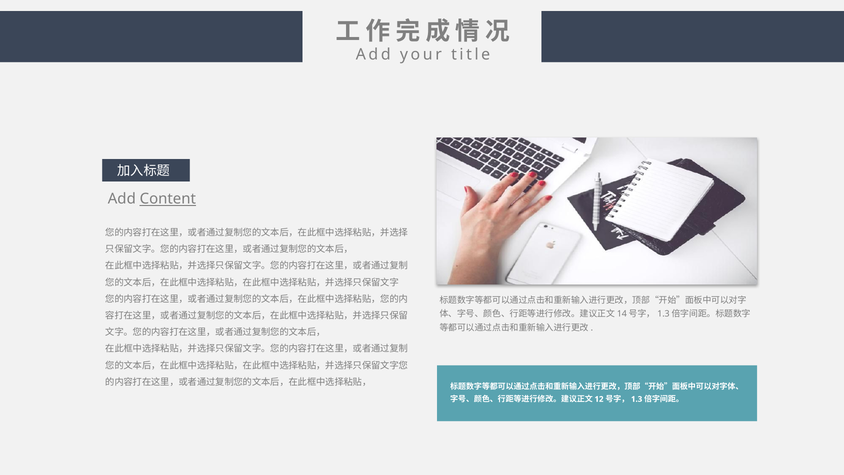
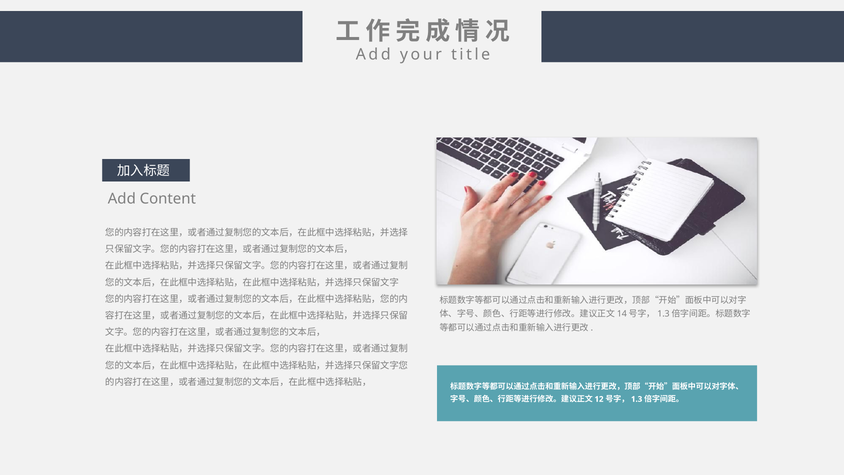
Content underline: present -> none
